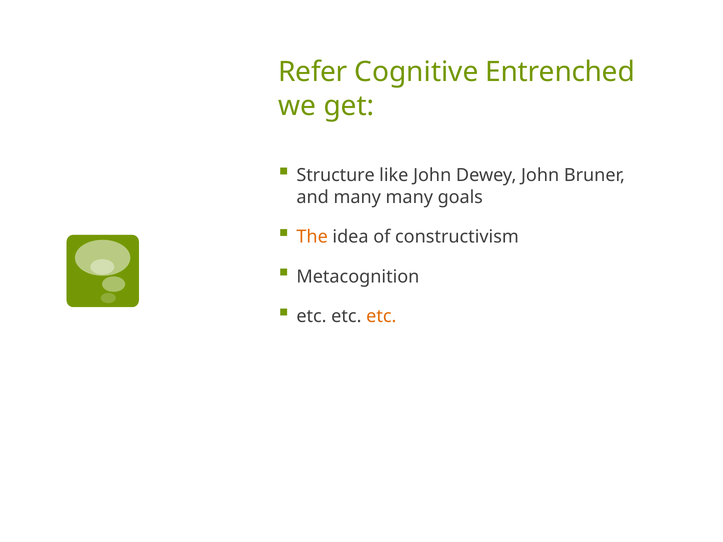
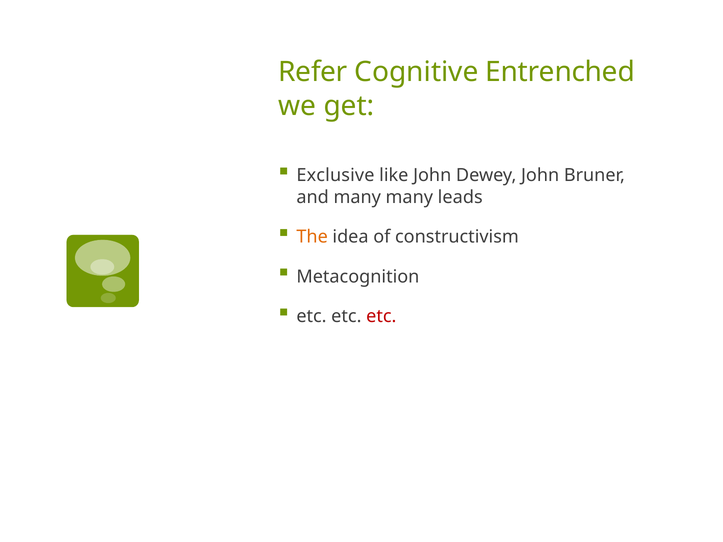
Structure: Structure -> Exclusive
goals: goals -> leads
etc at (381, 317) colour: orange -> red
